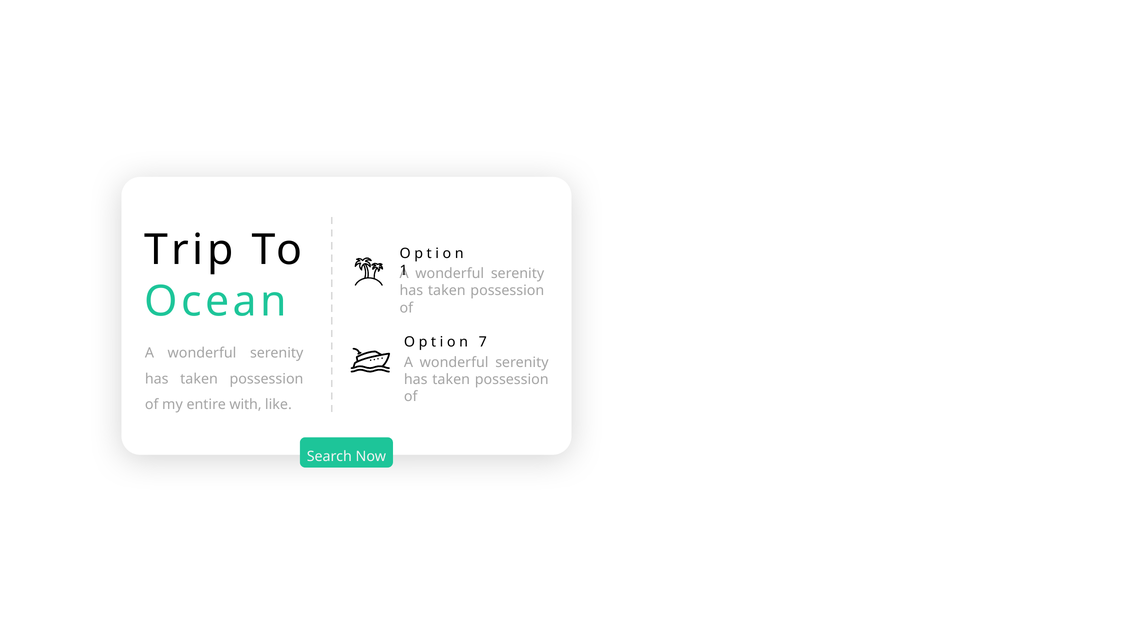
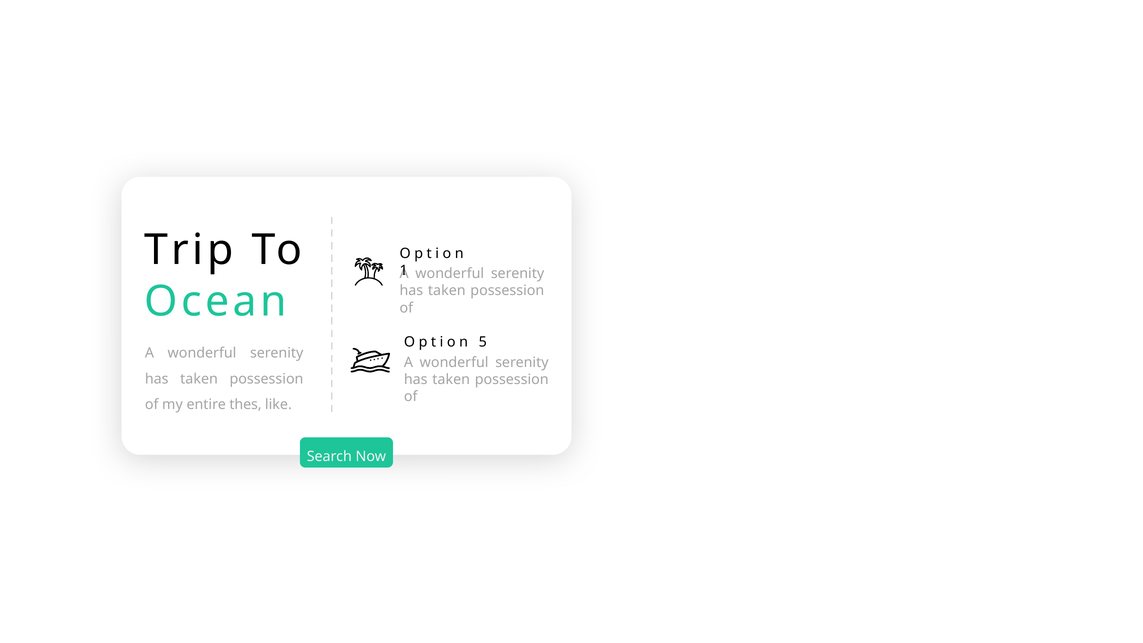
7: 7 -> 5
with: with -> thes
